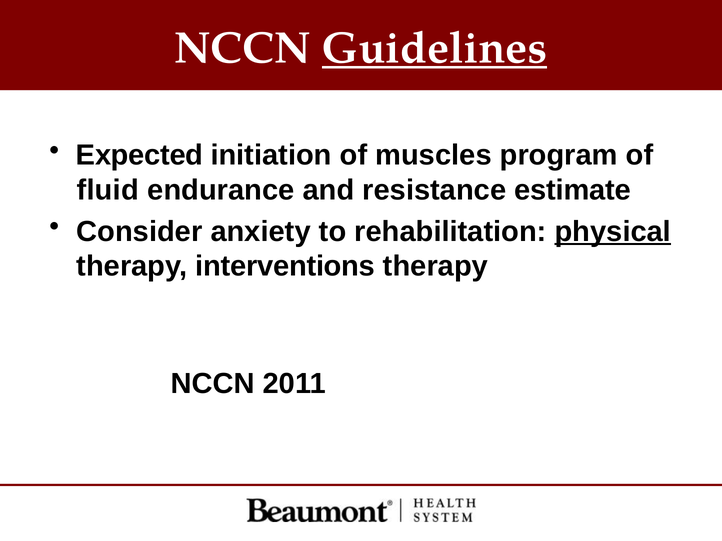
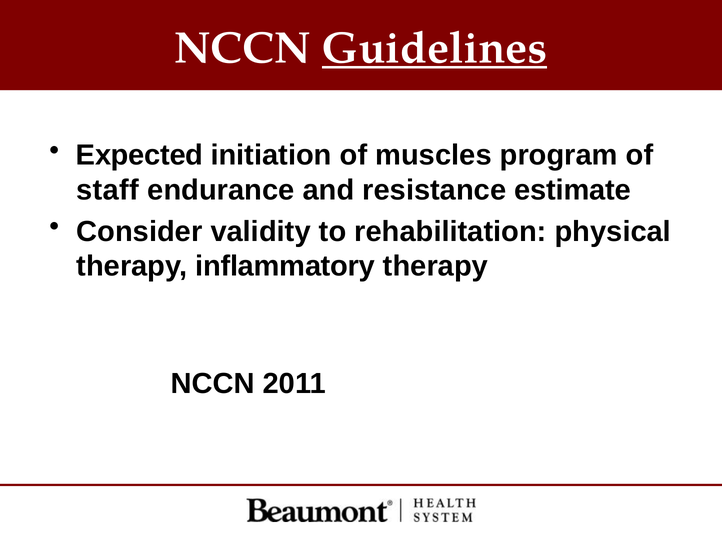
fluid: fluid -> staff
anxiety: anxiety -> validity
physical underline: present -> none
interventions: interventions -> inflammatory
